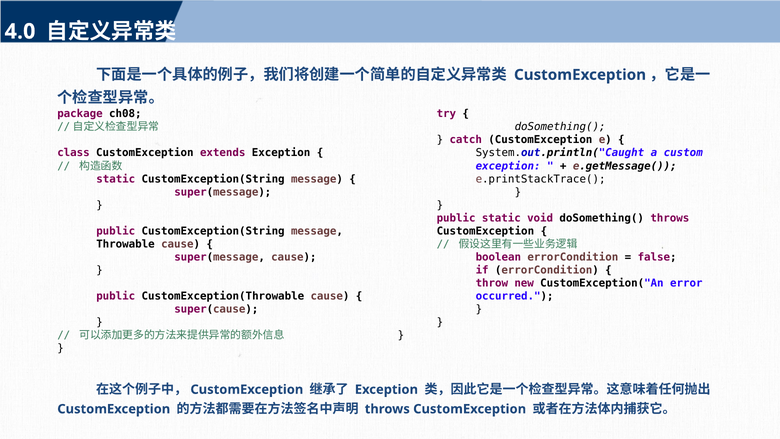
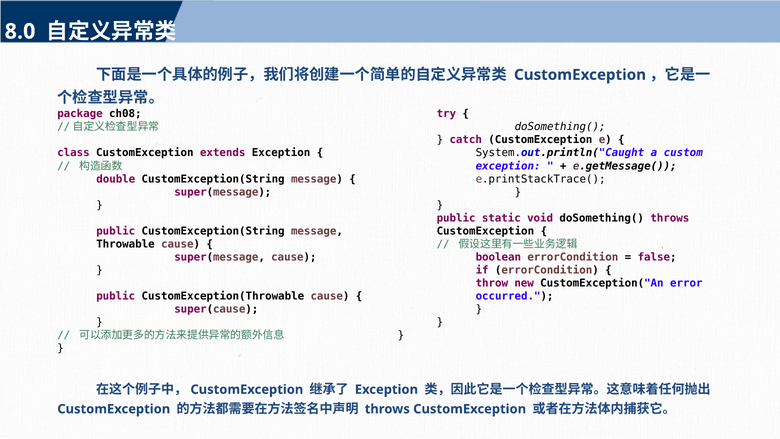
4.0: 4.0 -> 8.0
static at (116, 179): static -> double
